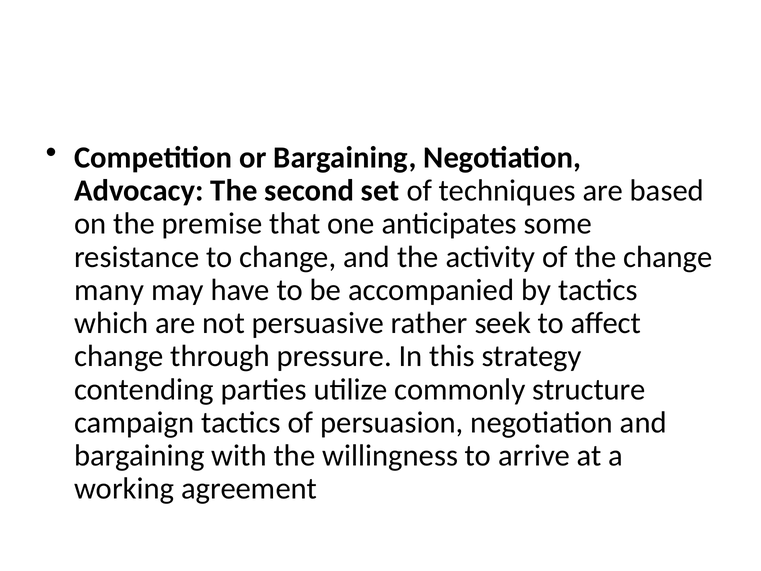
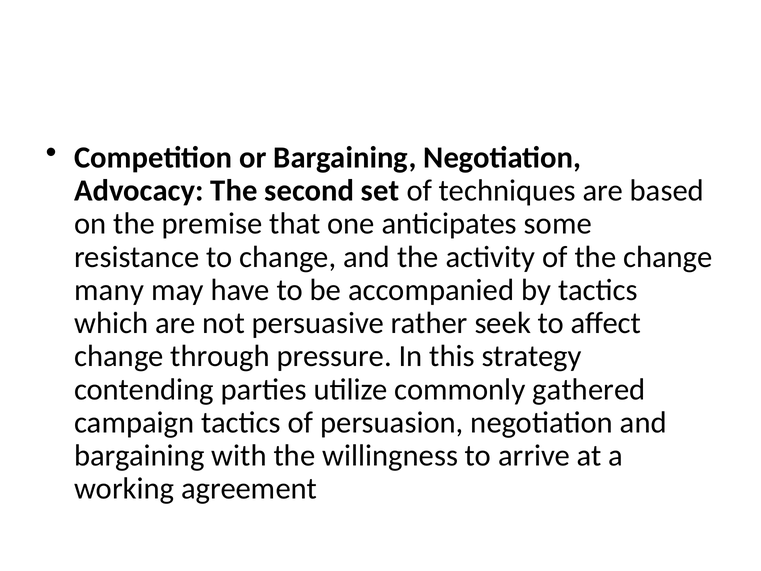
structure: structure -> gathered
